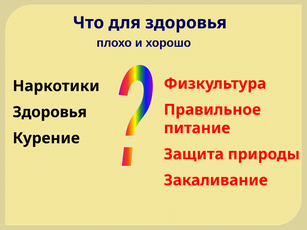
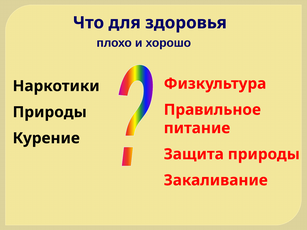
Здоровья at (50, 112): Здоровья -> Природы
